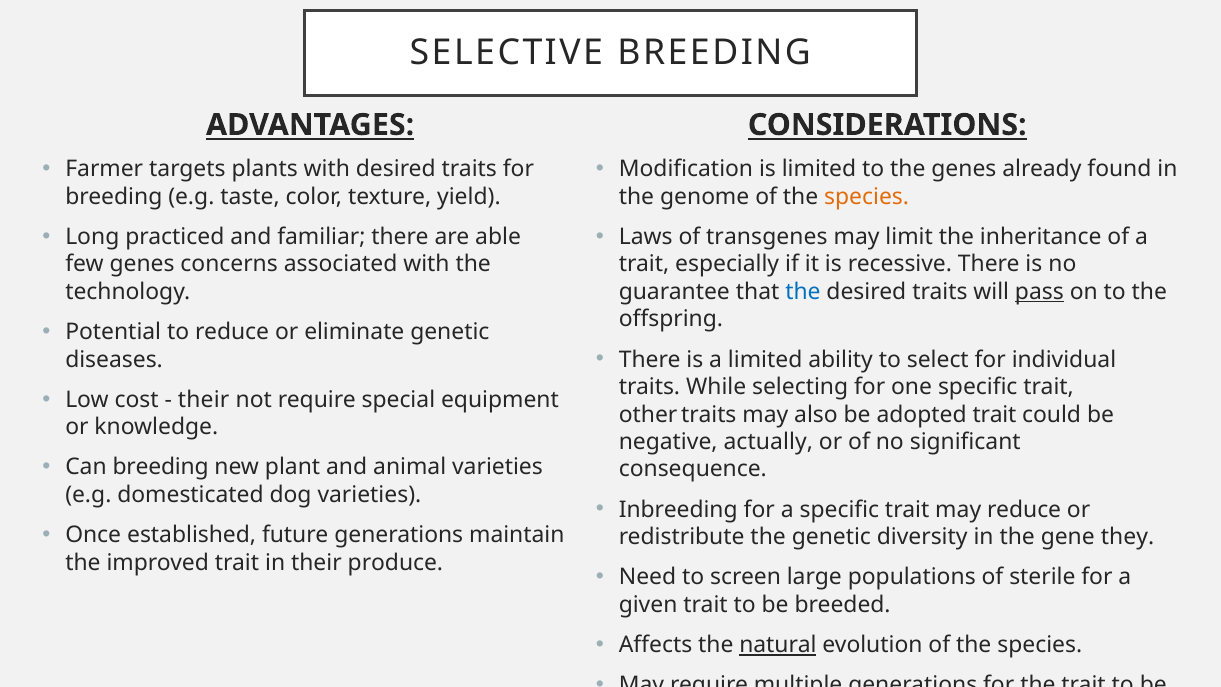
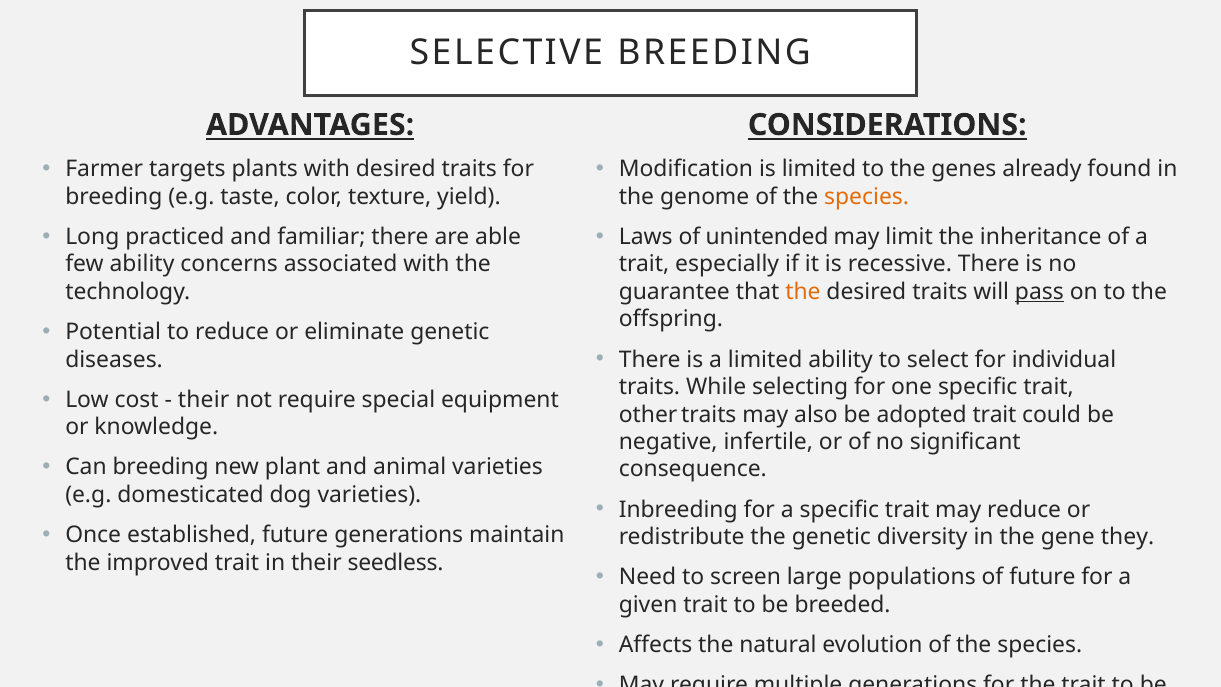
transgenes: transgenes -> unintended
few genes: genes -> ability
the at (803, 292) colour: blue -> orange
actually: actually -> infertile
produce: produce -> seedless
of sterile: sterile -> future
natural underline: present -> none
